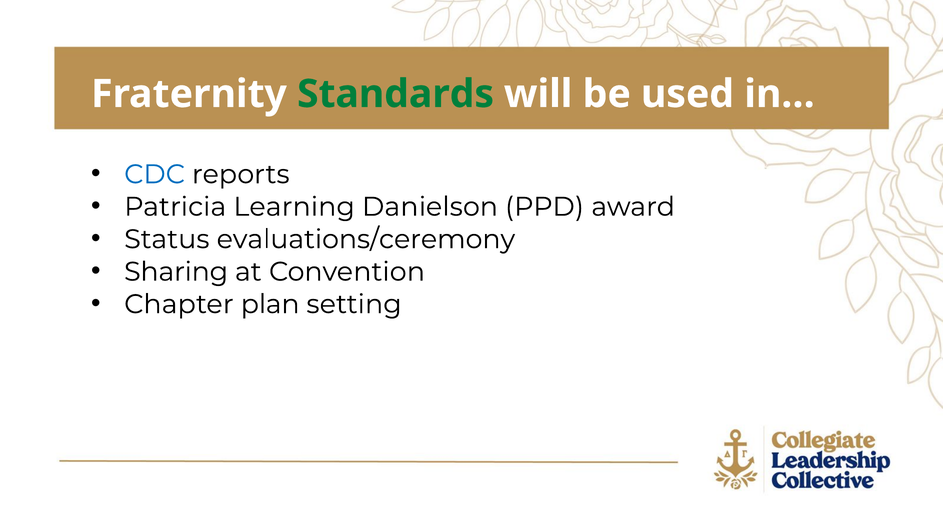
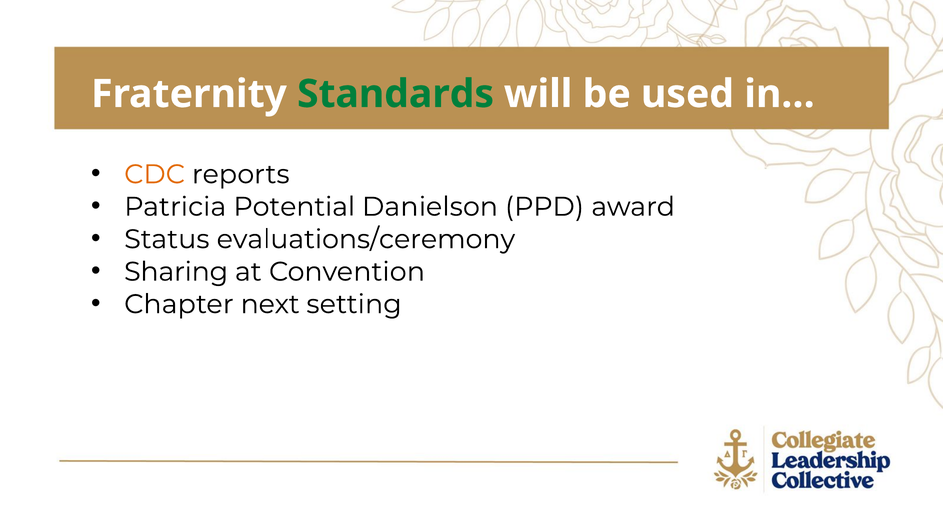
CDC colour: blue -> orange
Learning: Learning -> Potential
plan: plan -> next
